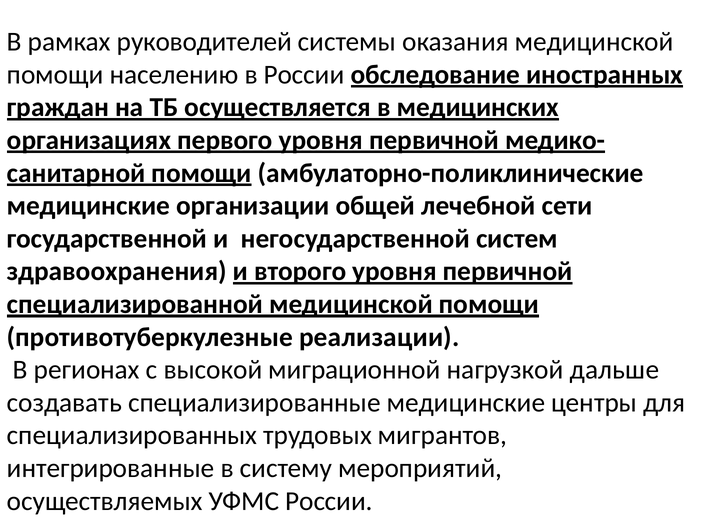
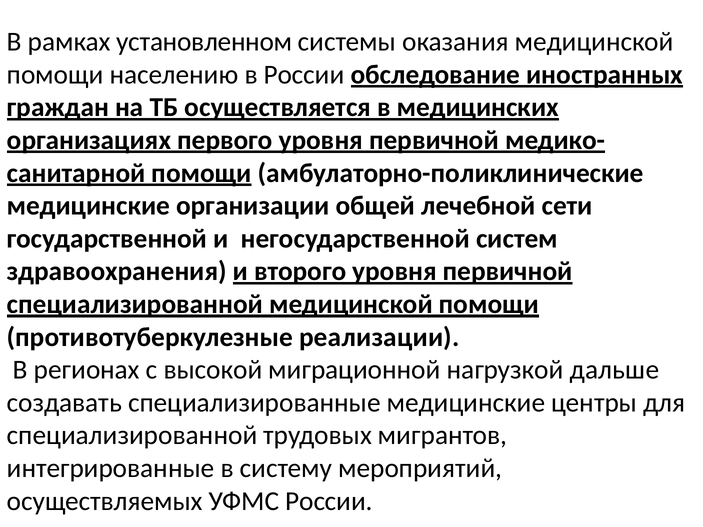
руководителей: руководителей -> установленном
специализированных at (132, 436): специализированных -> специализированной
